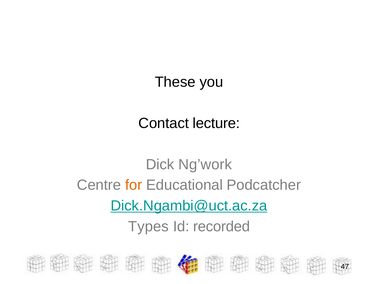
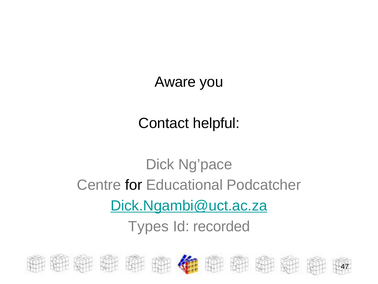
These: These -> Aware
lecture: lecture -> helpful
Ng’work: Ng’work -> Ng’pace
for colour: orange -> black
